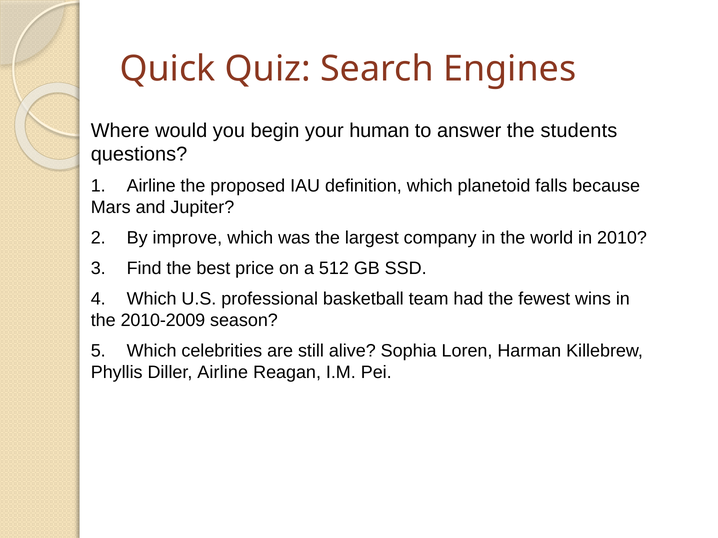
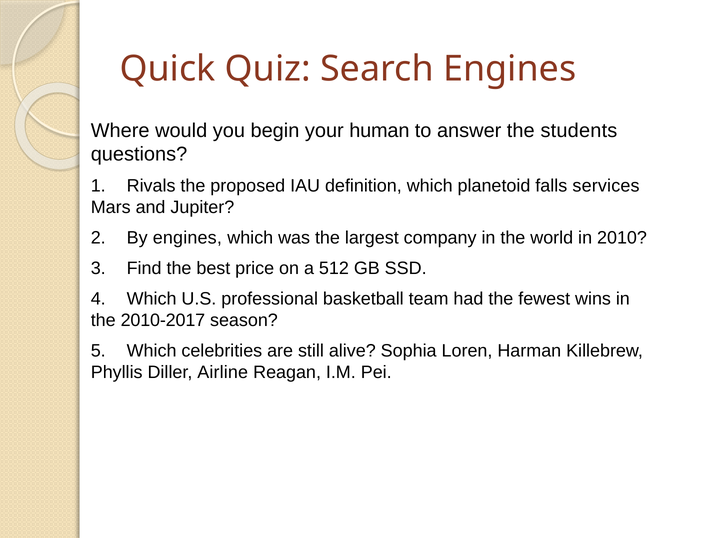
1 Airline: Airline -> Rivals
because: because -> services
By improve: improve -> engines
2010-2009: 2010-2009 -> 2010-2017
